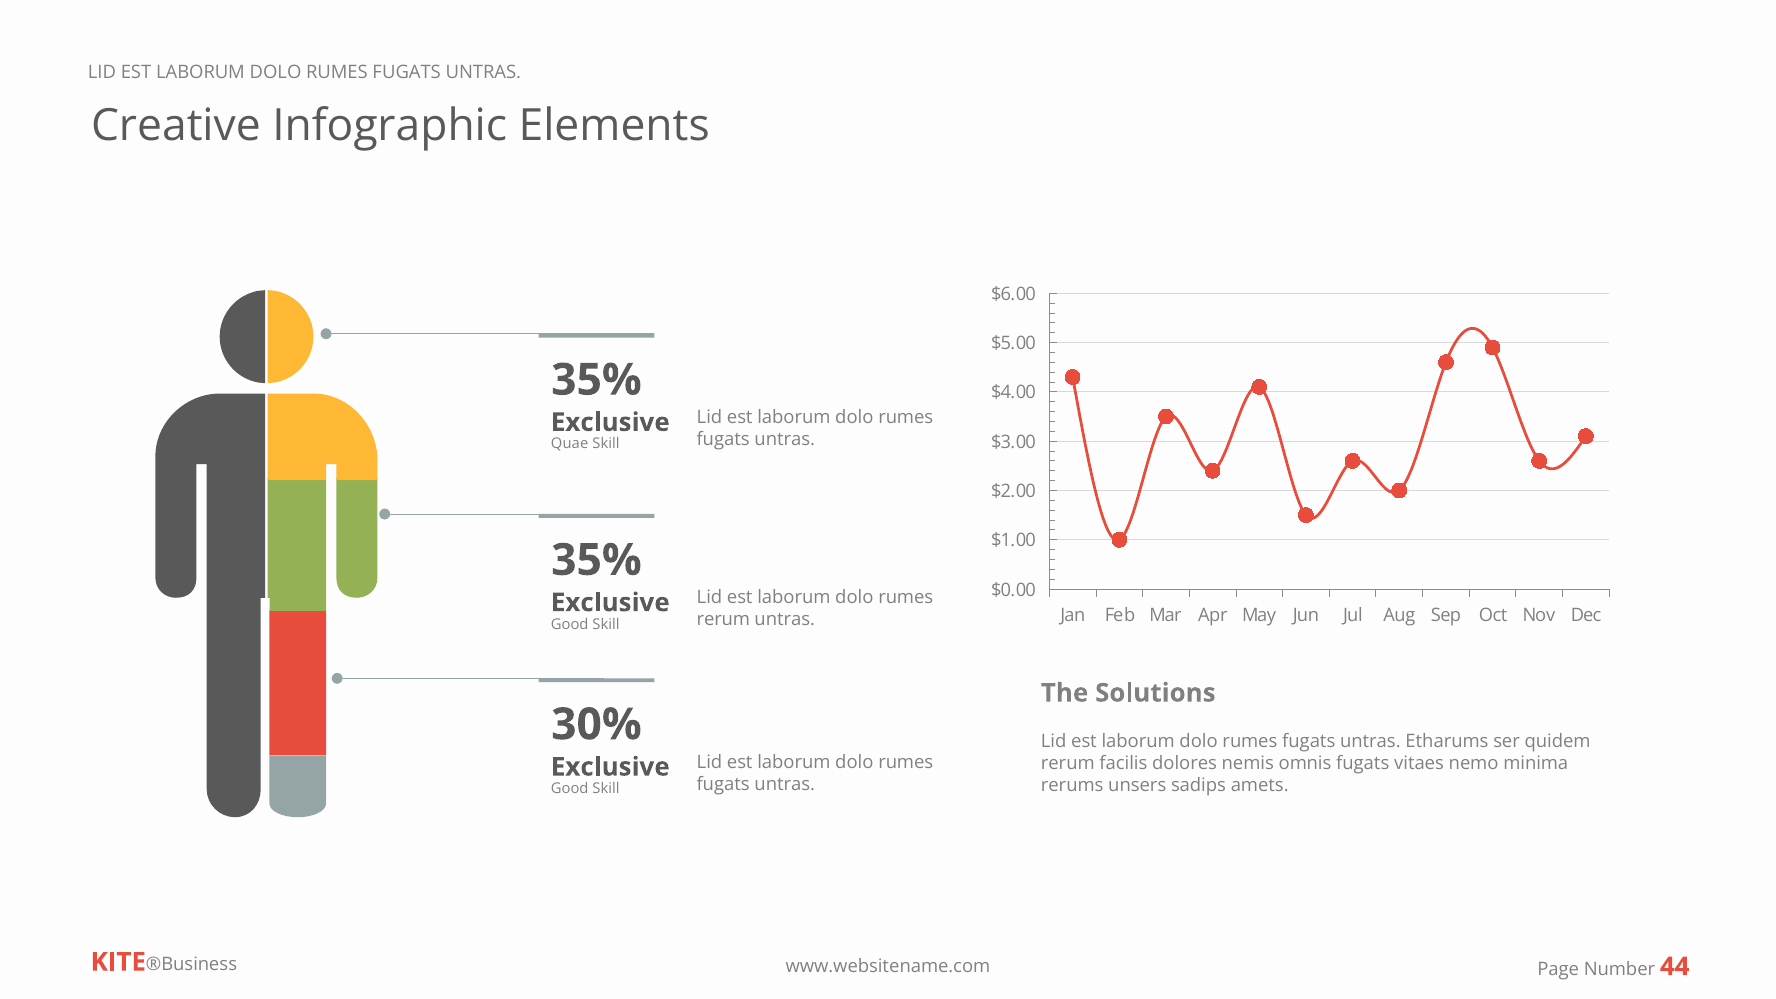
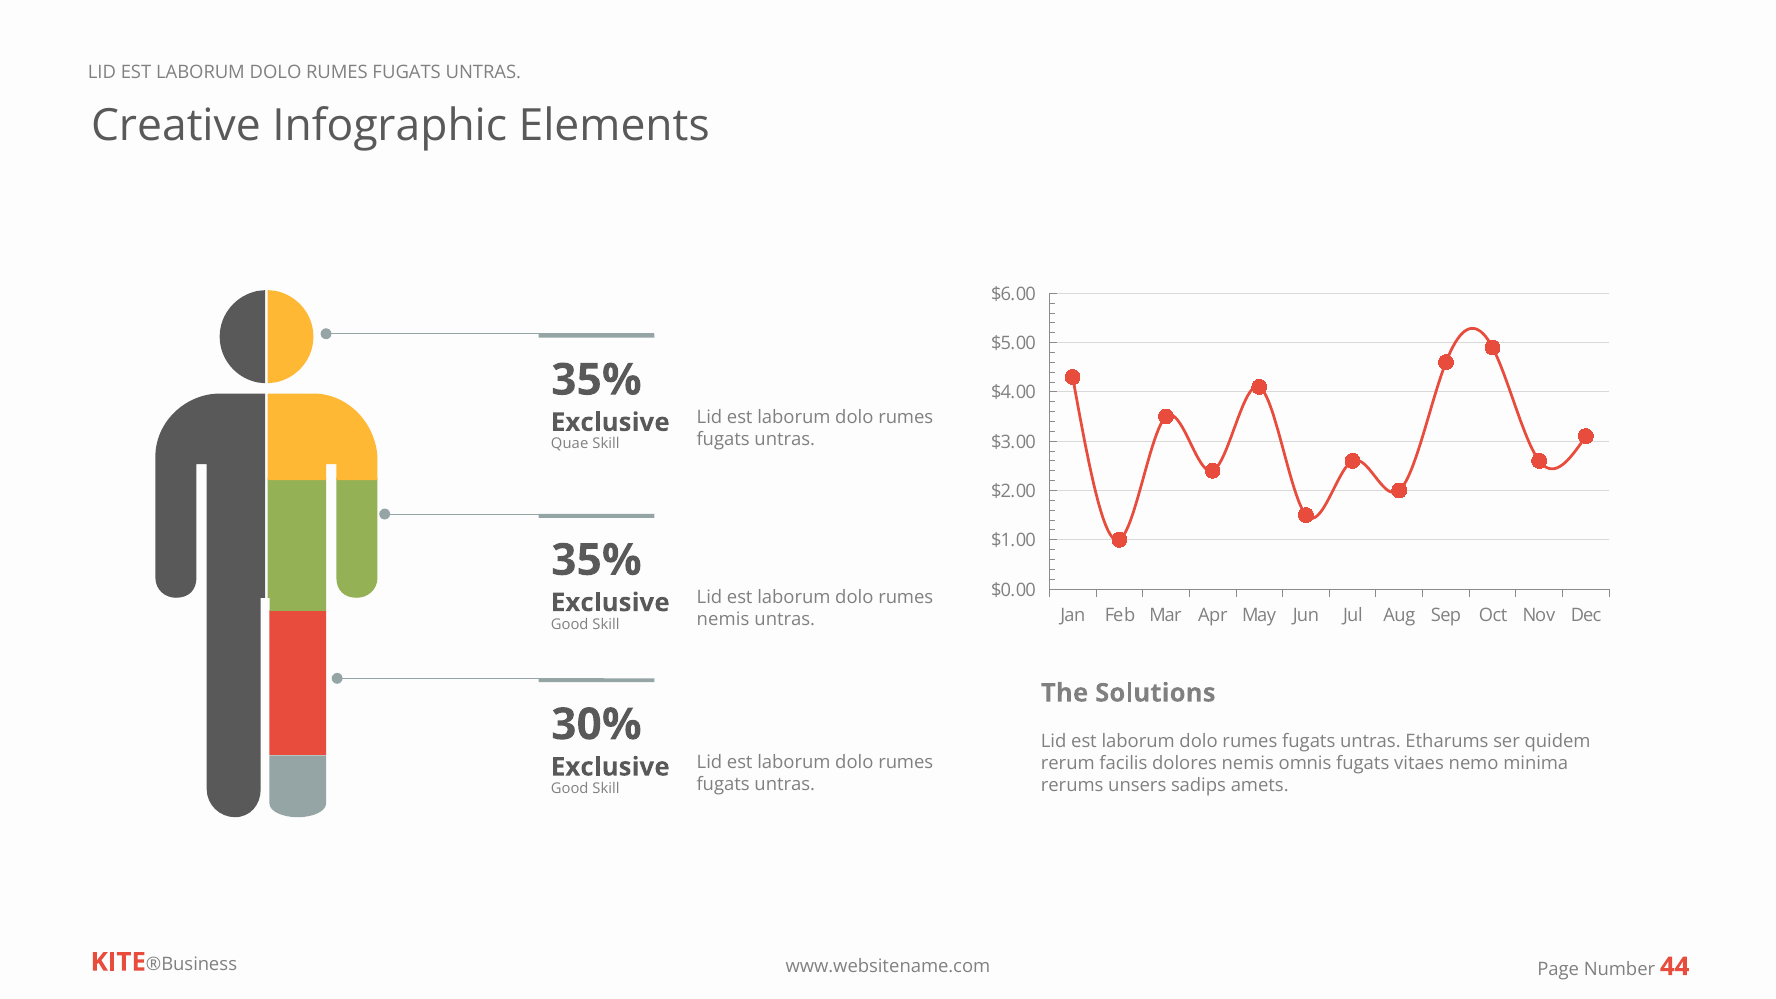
rerum at (723, 620): rerum -> nemis
